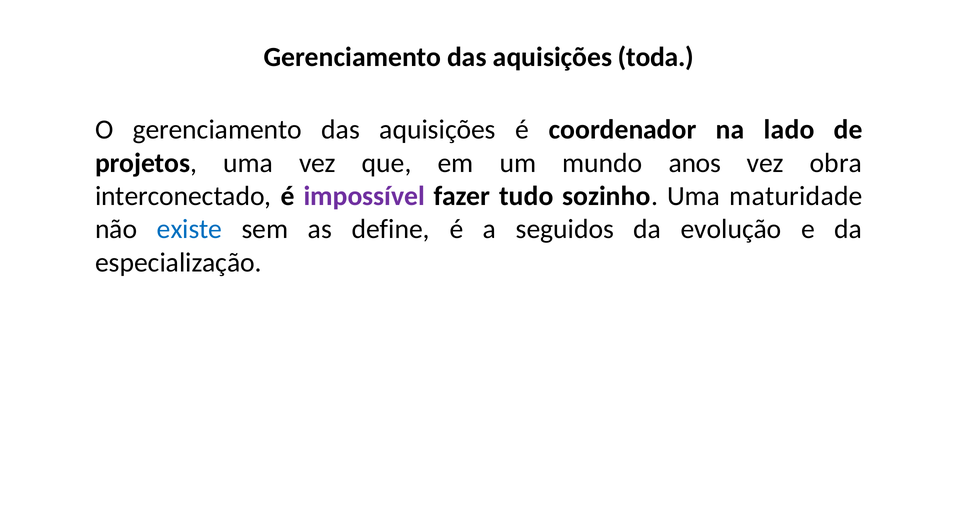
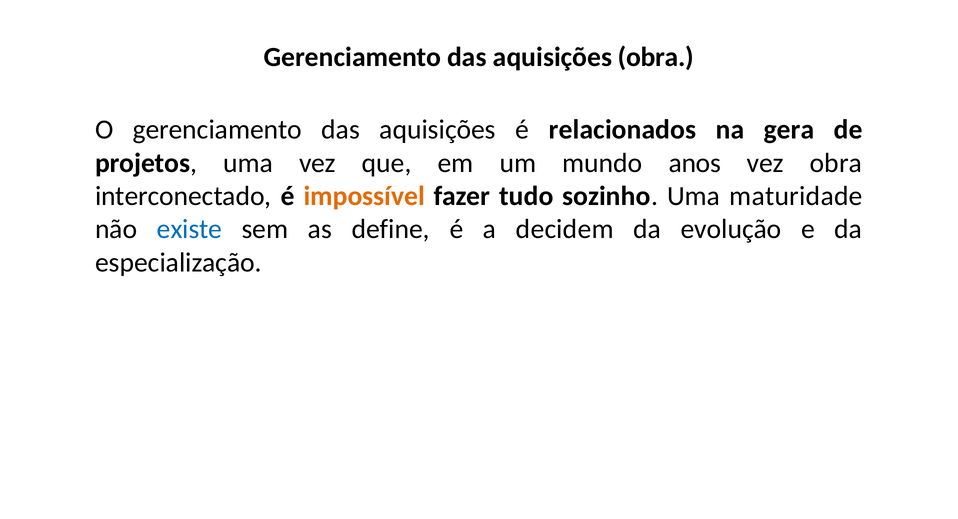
aquisições toda: toda -> obra
coordenador: coordenador -> relacionados
lado: lado -> gera
impossível colour: purple -> orange
seguidos: seguidos -> decidem
